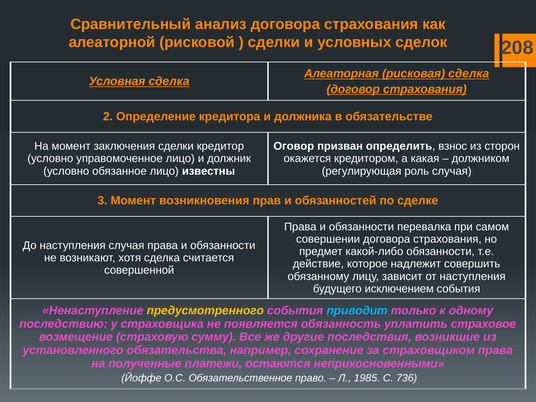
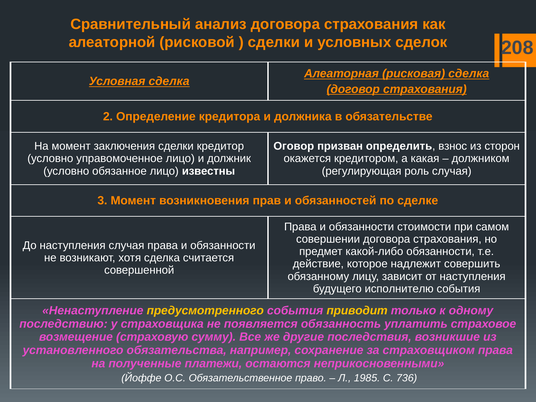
перевалка: перевалка -> стоимости
исключением: исключением -> исполнителю
приводит colour: light blue -> yellow
